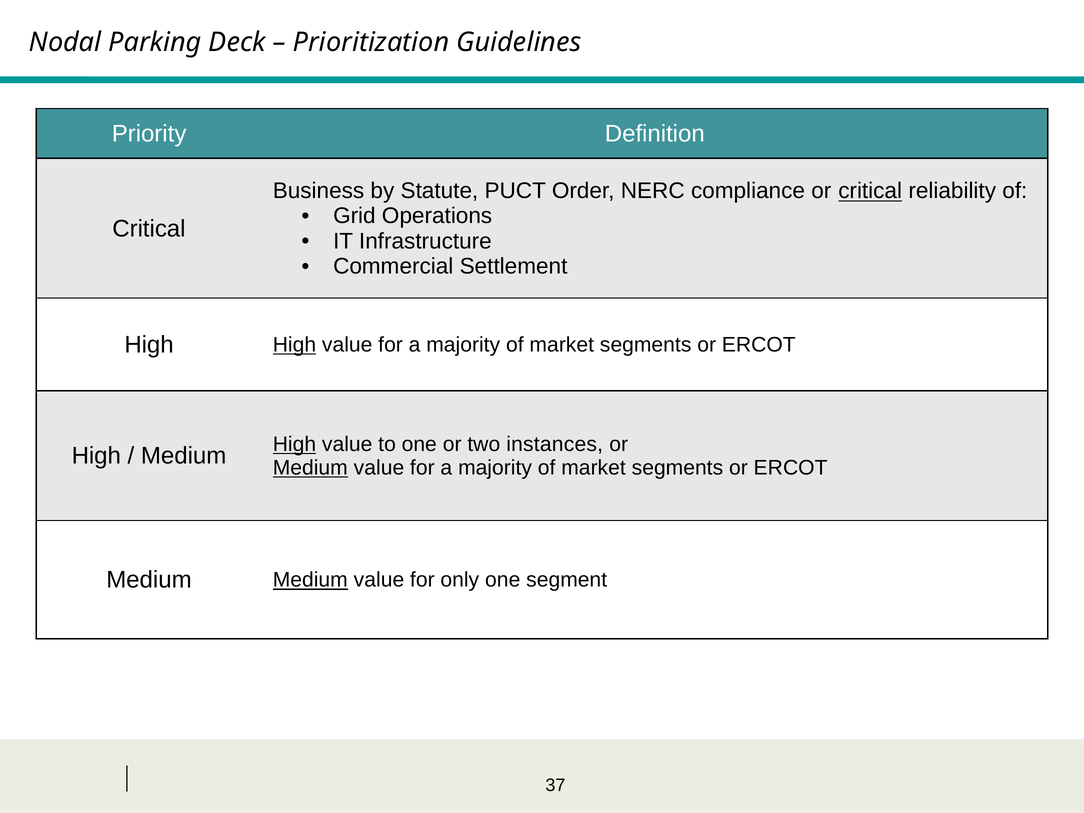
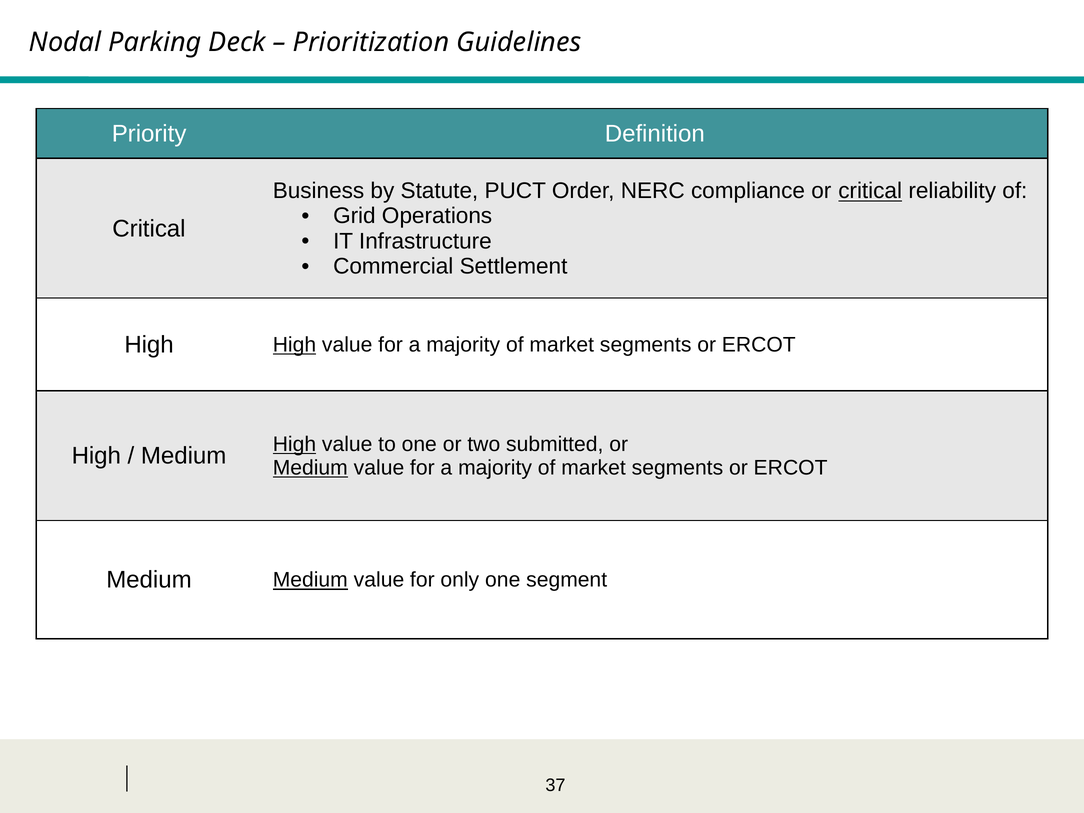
instances: instances -> submitted
